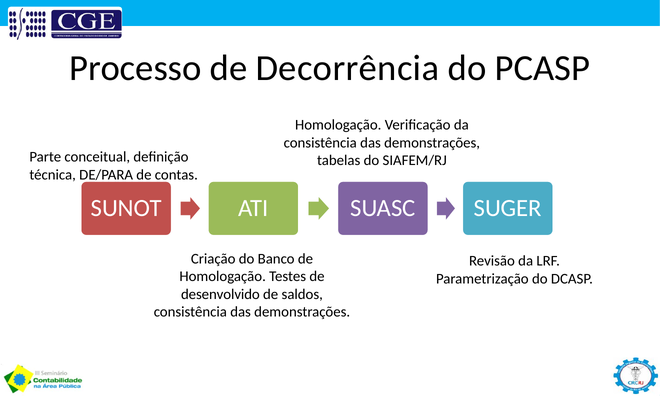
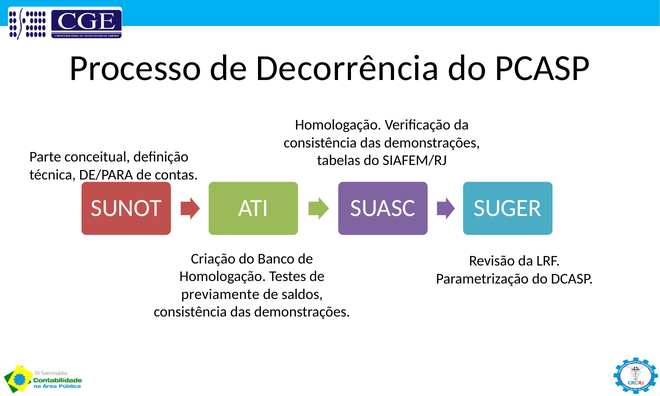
desenvolvido: desenvolvido -> previamente
